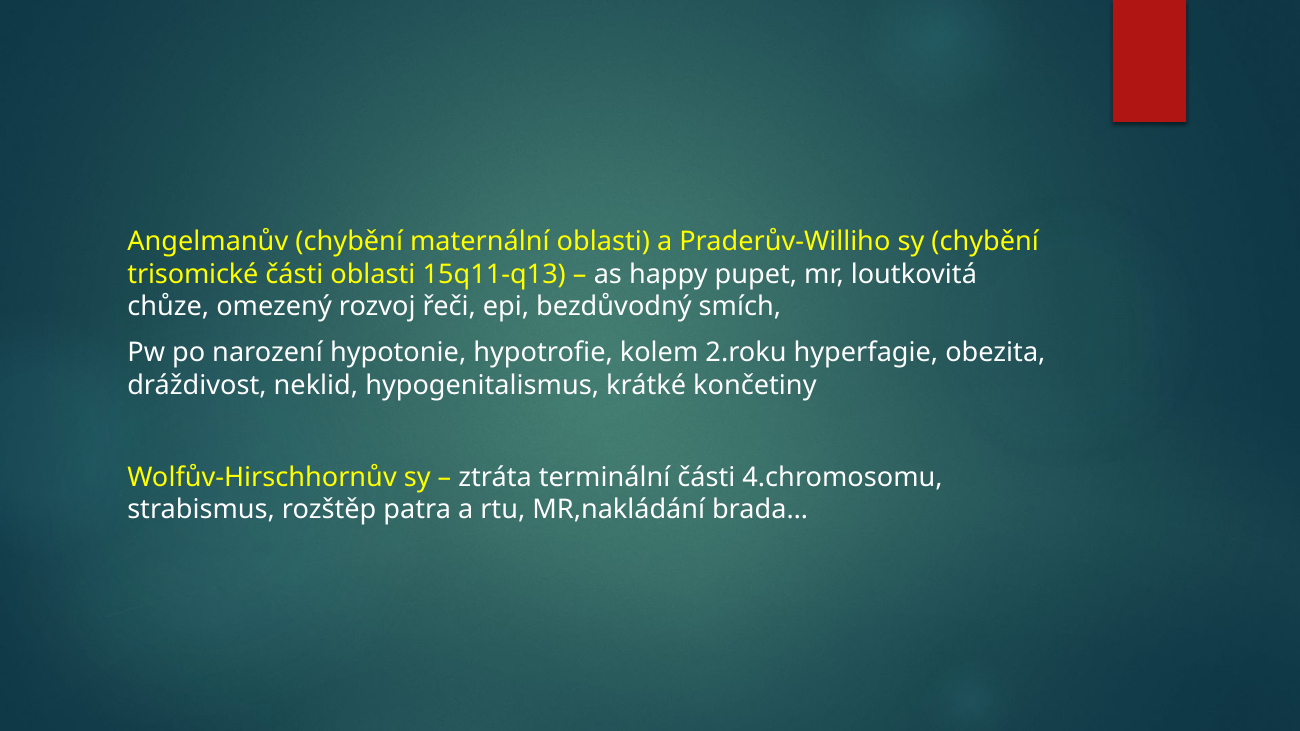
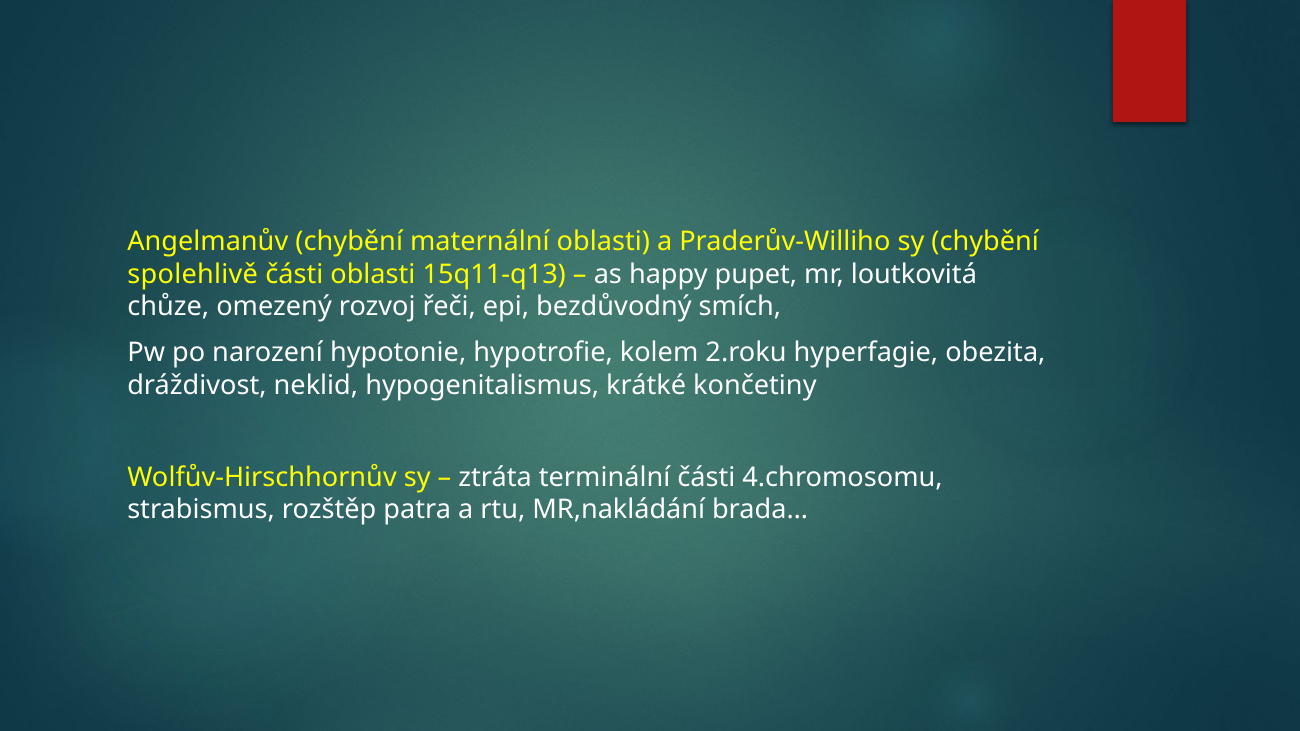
trisomické: trisomické -> spolehlivě
